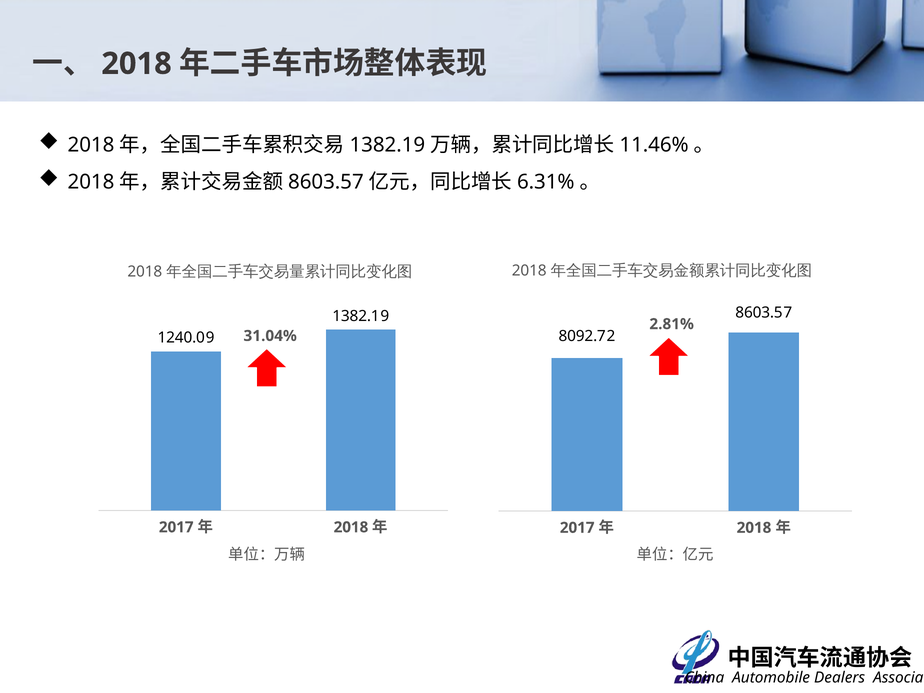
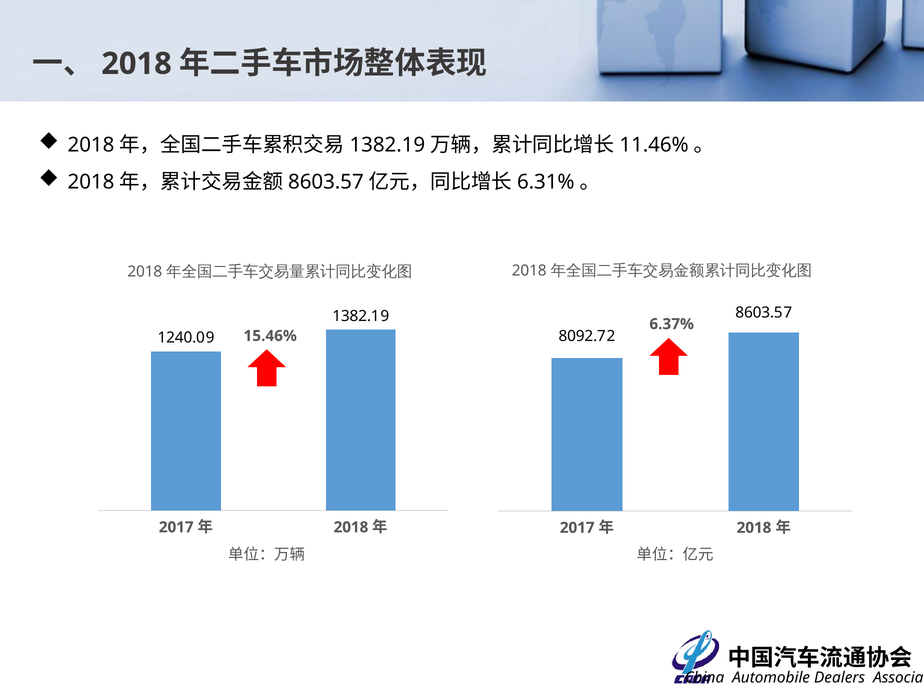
2.81%: 2.81% -> 6.37%
31.04%: 31.04% -> 15.46%
